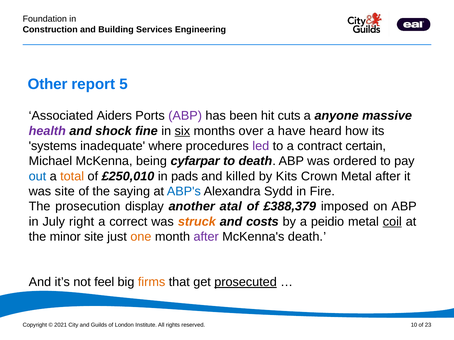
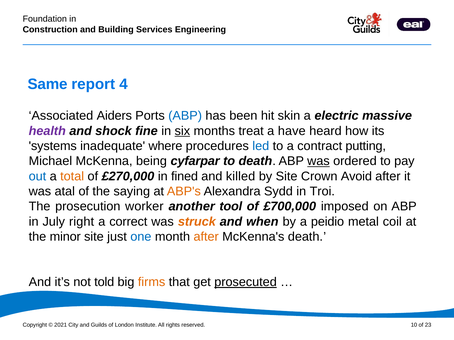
Other: Other -> Same
5: 5 -> 4
ABP at (185, 116) colour: purple -> blue
cuts: cuts -> skin
anyone: anyone -> electric
over: over -> treat
led colour: purple -> blue
certain: certain -> putting
was at (318, 161) underline: none -> present
£250,010: £250,010 -> £270,000
pads: pads -> fined
by Kits: Kits -> Site
Crown Metal: Metal -> Avoid
was site: site -> atal
ABP's colour: blue -> orange
Fire: Fire -> Troi
display: display -> worker
atal: atal -> tool
£388,379: £388,379 -> £700,000
costs: costs -> when
coil underline: present -> none
one colour: orange -> blue
after at (206, 237) colour: purple -> orange
feel: feel -> told
